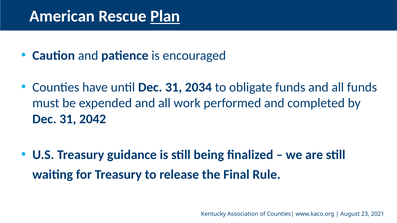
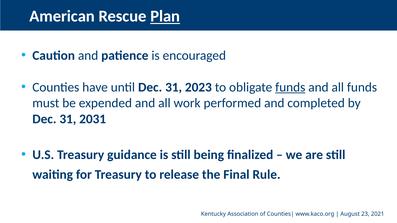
2034: 2034 -> 2023
funds at (290, 87) underline: none -> present
2042: 2042 -> 2031
